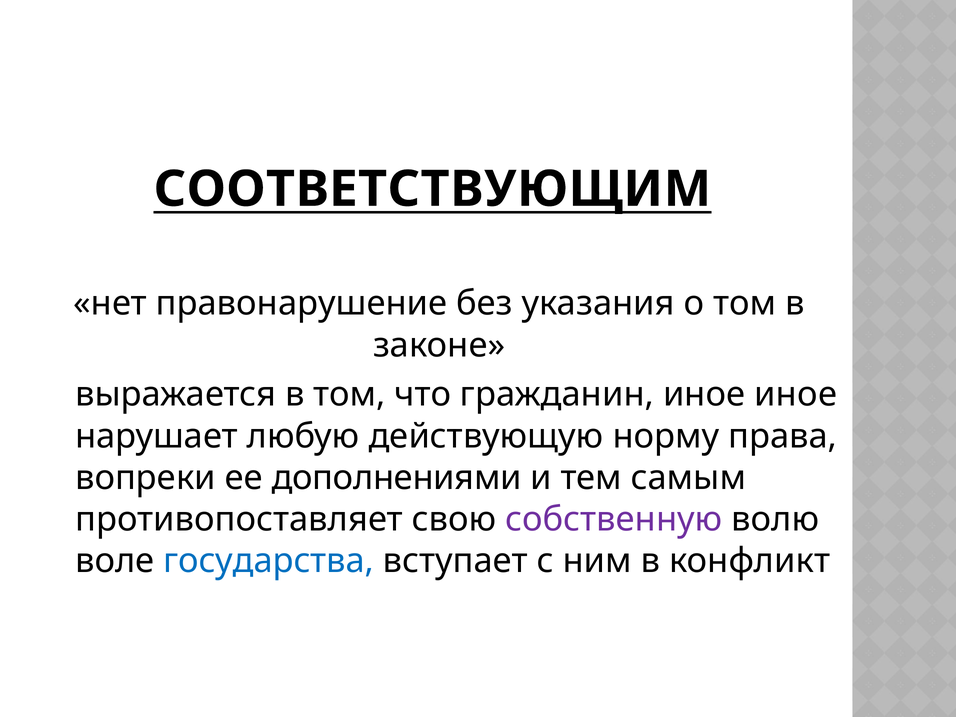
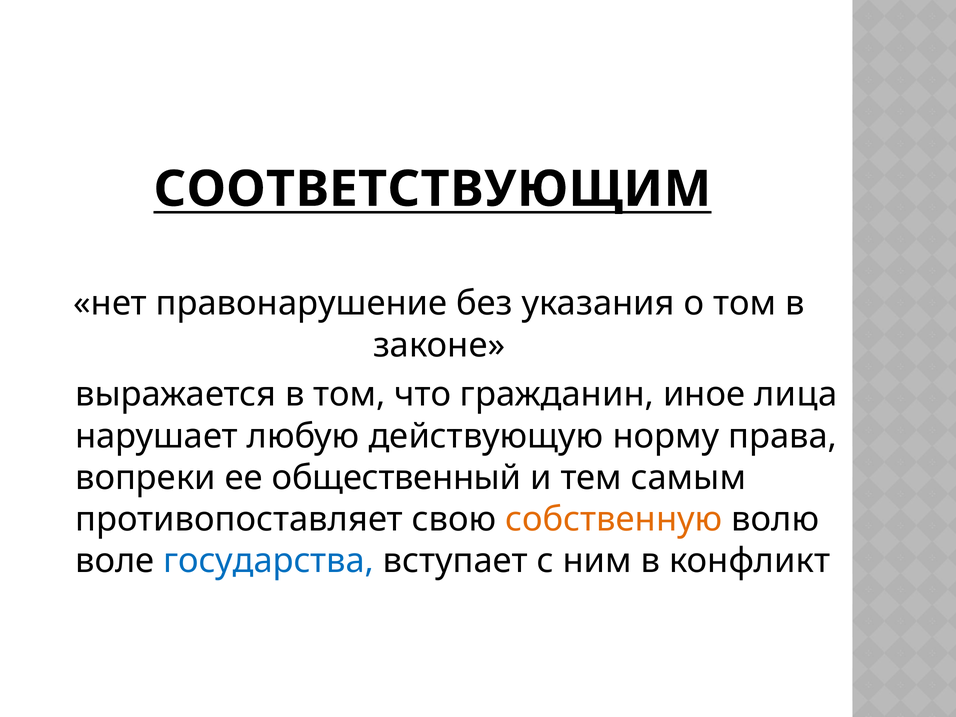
иное иное: иное -> лица
дополнениями: дополнениями -> общественный
собственную colour: purple -> orange
